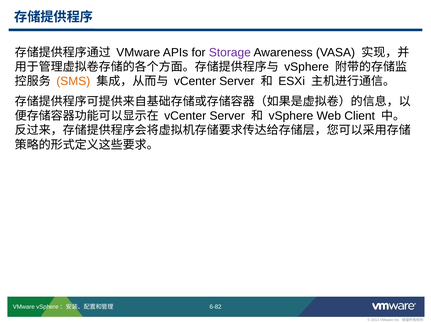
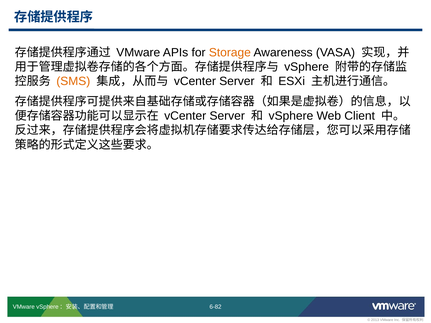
Storage colour: purple -> orange
